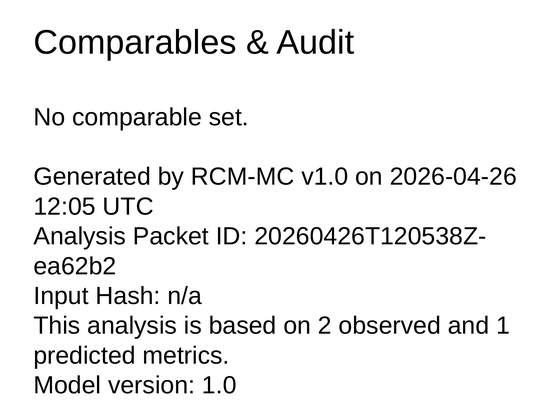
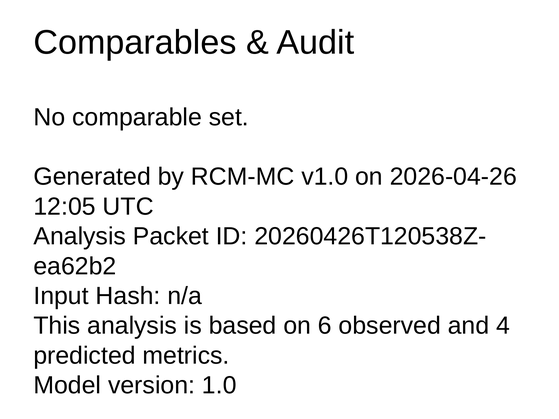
2: 2 -> 6
1: 1 -> 4
